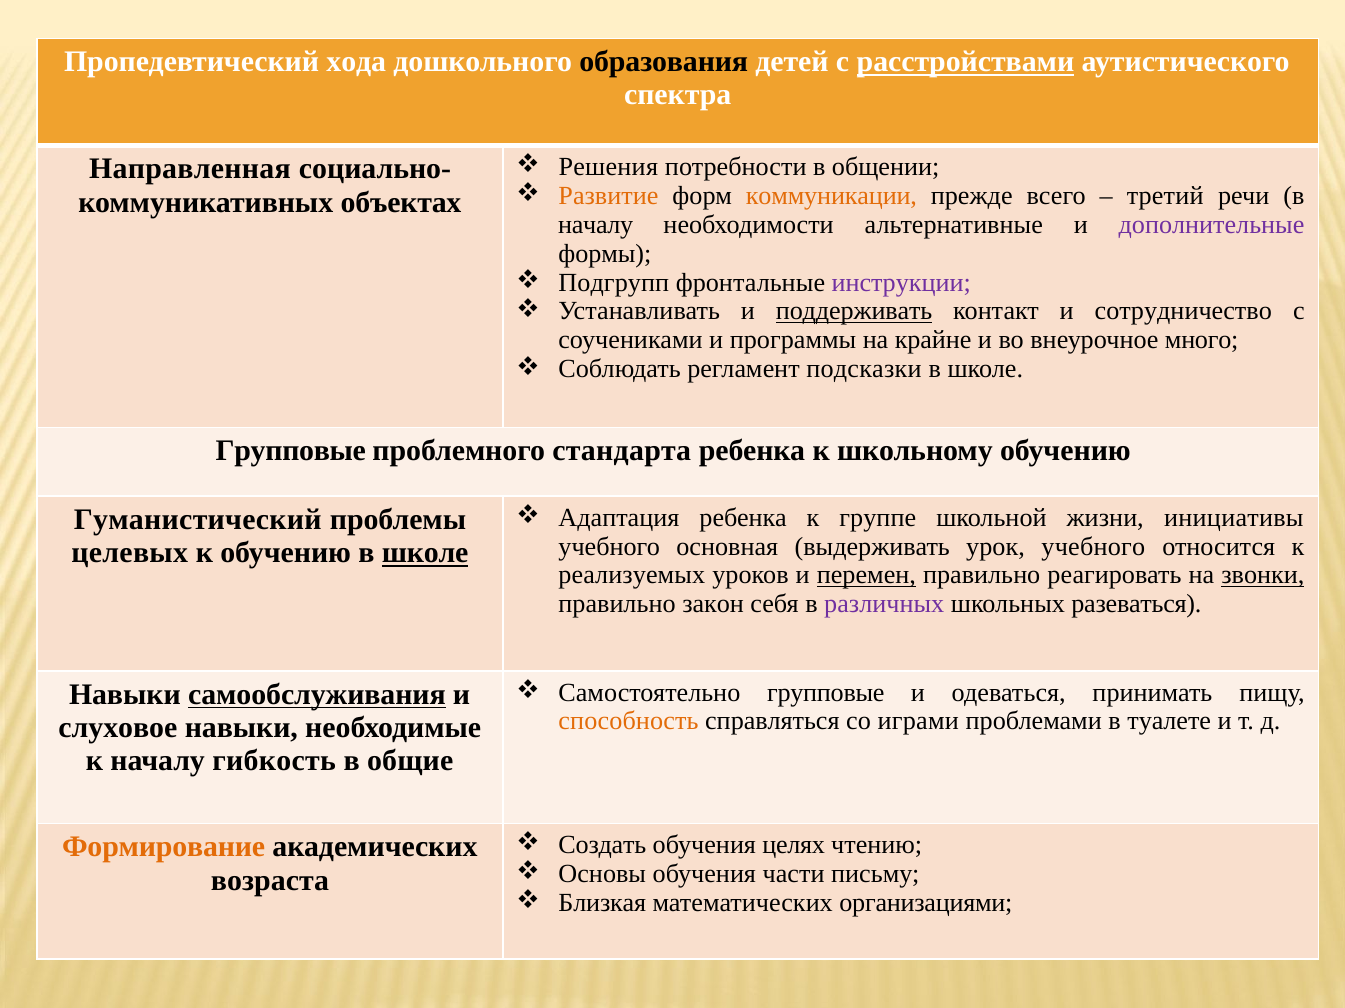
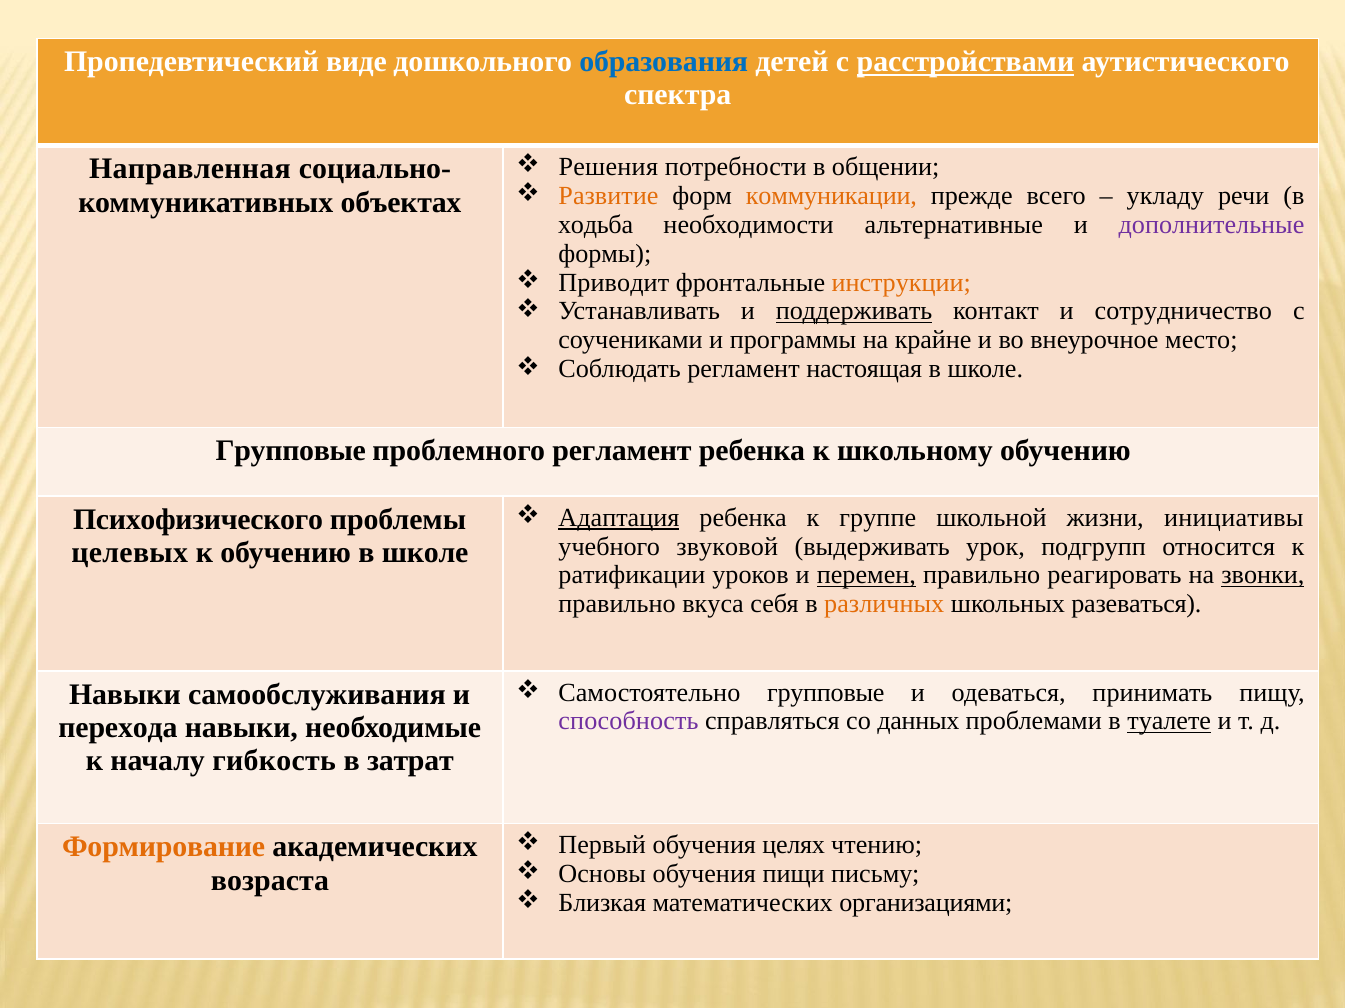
хода: хода -> виде
образования colour: black -> blue
третий: третий -> укладу
началу at (596, 225): началу -> ходьба
Подгрупп: Подгрупп -> Приводит
инструкции colour: purple -> orange
много: много -> место
подсказки: подсказки -> настоящая
проблемного стандарта: стандарта -> регламент
Адаптация underline: none -> present
Гуманистический: Гуманистический -> Психофизического
основная: основная -> звуковой
урок учебного: учебного -> подгрупп
школе at (425, 553) underline: present -> none
реализуемых: реализуемых -> ратификации
закон: закон -> вкуса
различных colour: purple -> orange
самообслуживания underline: present -> none
способность colour: orange -> purple
играми: играми -> данных
туалете underline: none -> present
слуховое: слуховое -> перехода
общие: общие -> затрат
Создать: Создать -> Первый
части: части -> пищи
